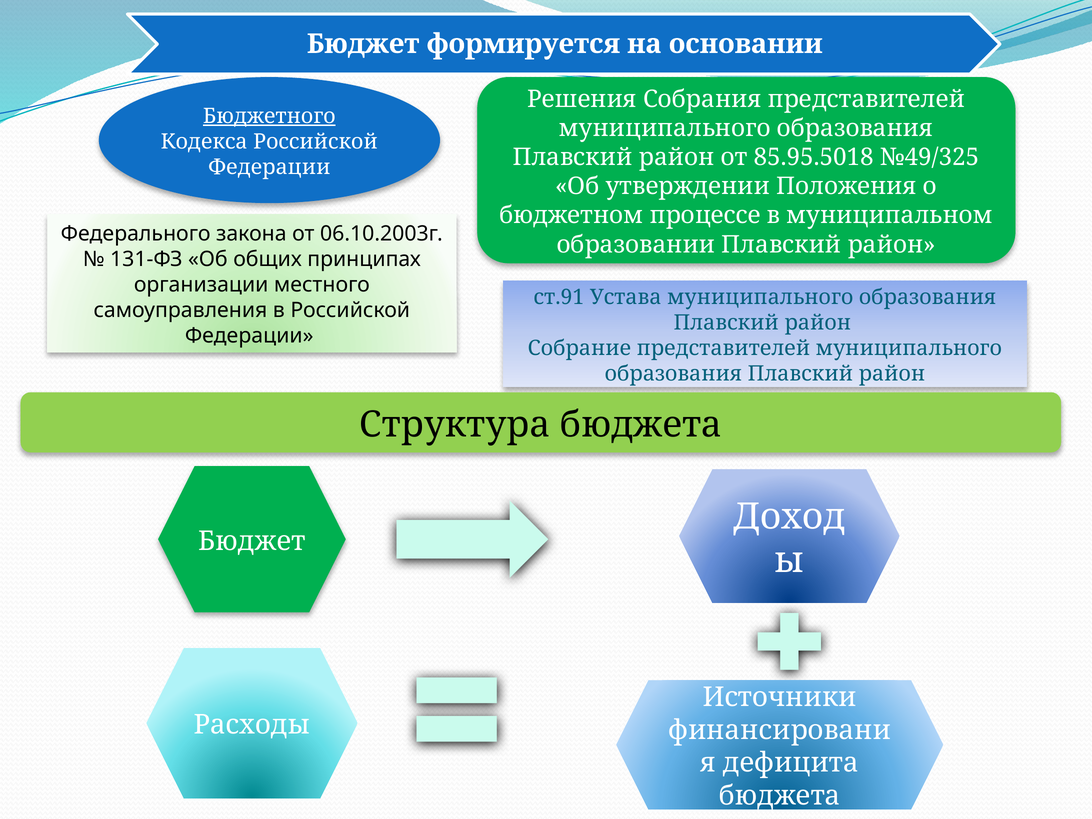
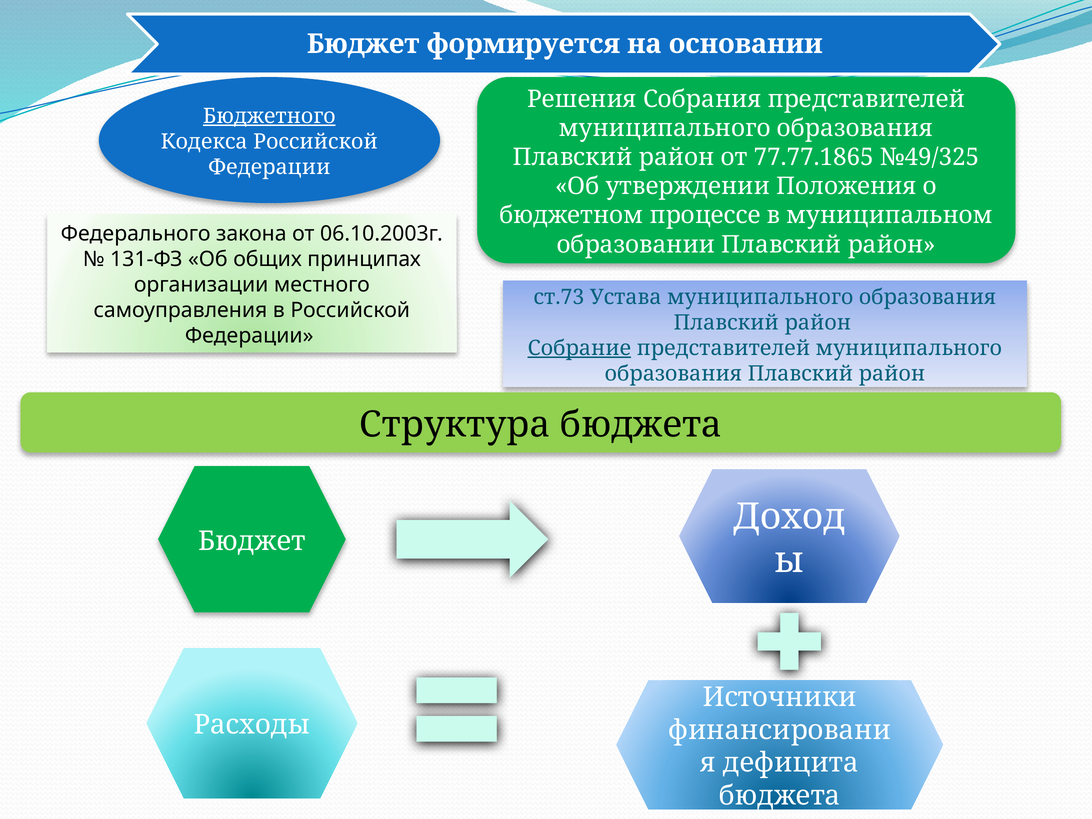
85.95.5018: 85.95.5018 -> 77.77.1865
ст.91: ст.91 -> ст.73
Собрание underline: none -> present
